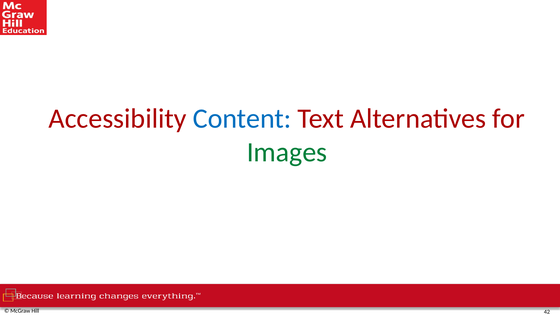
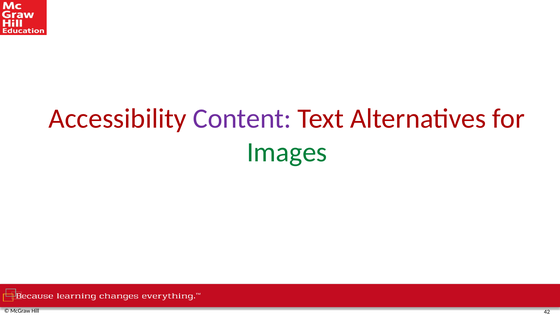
Content colour: blue -> purple
